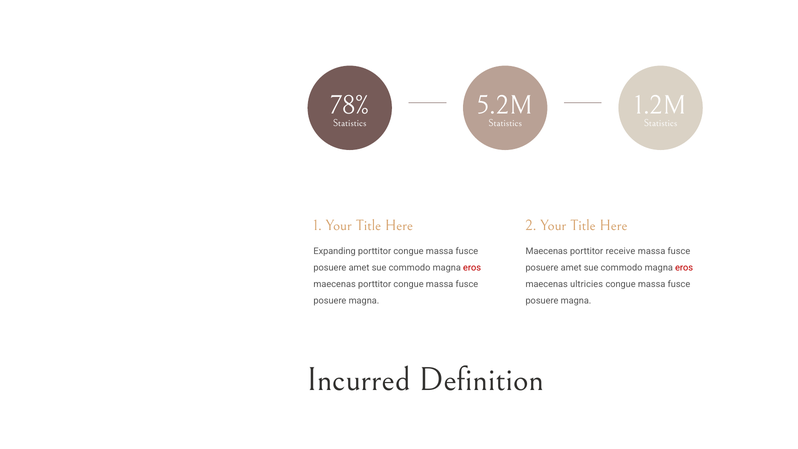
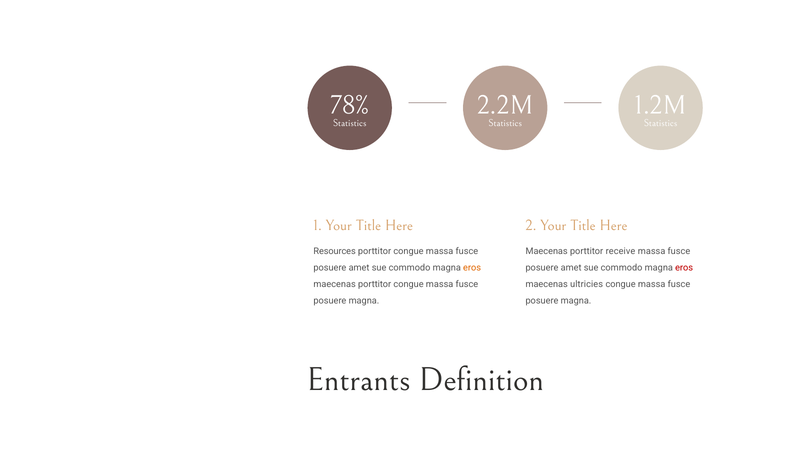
5.2M: 5.2M -> 2.2M
Expanding: Expanding -> Resources
eros at (472, 268) colour: red -> orange
Incurred: Incurred -> Entrants
